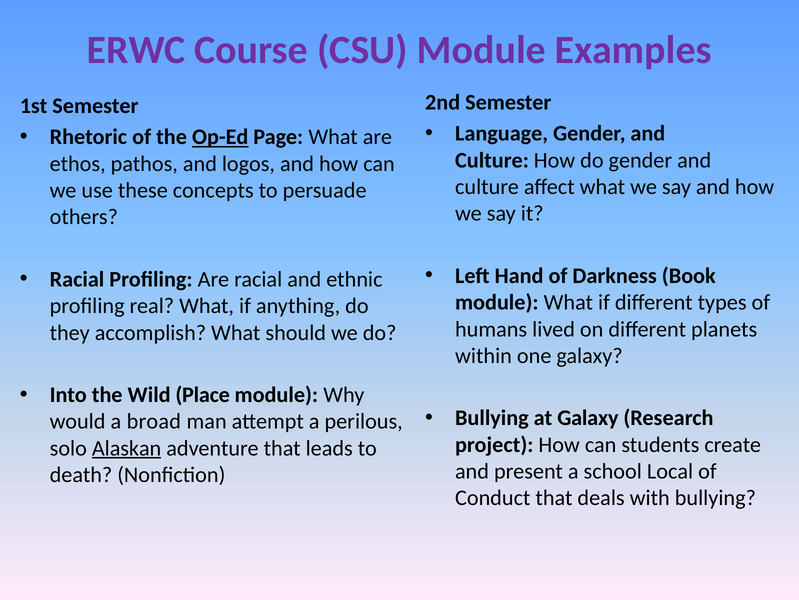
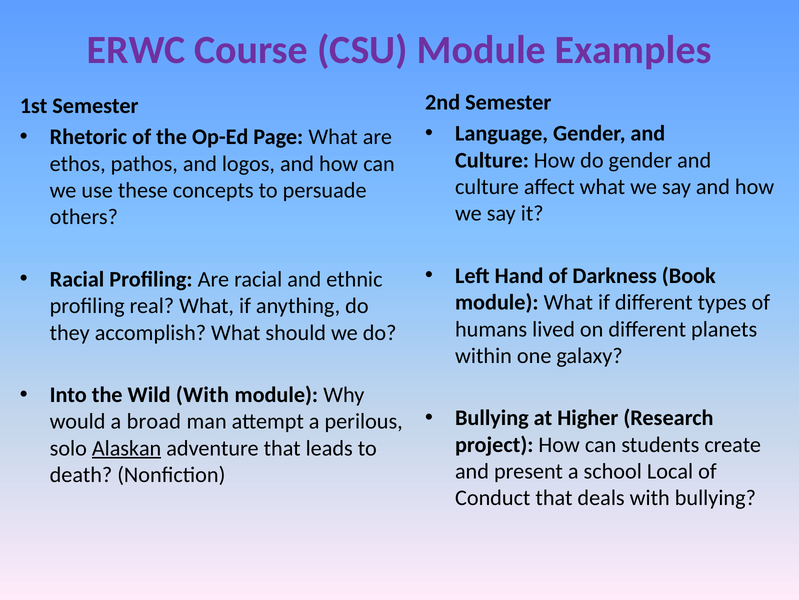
Op-Ed underline: present -> none
Wild Place: Place -> With
at Galaxy: Galaxy -> Higher
